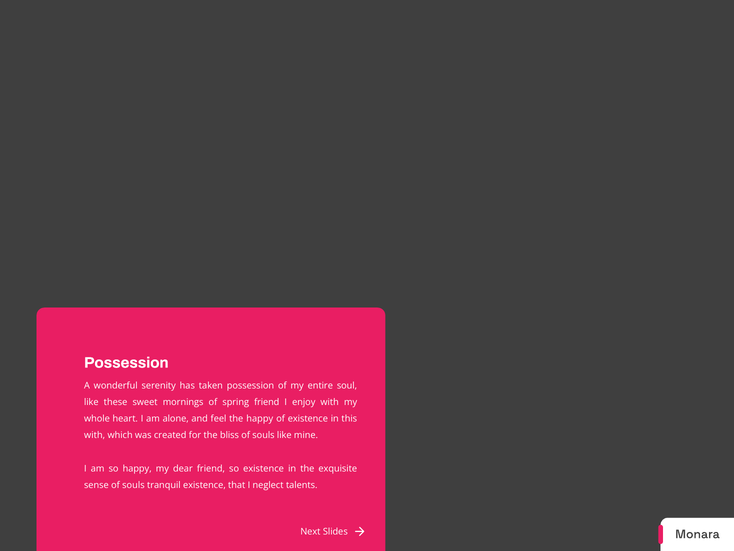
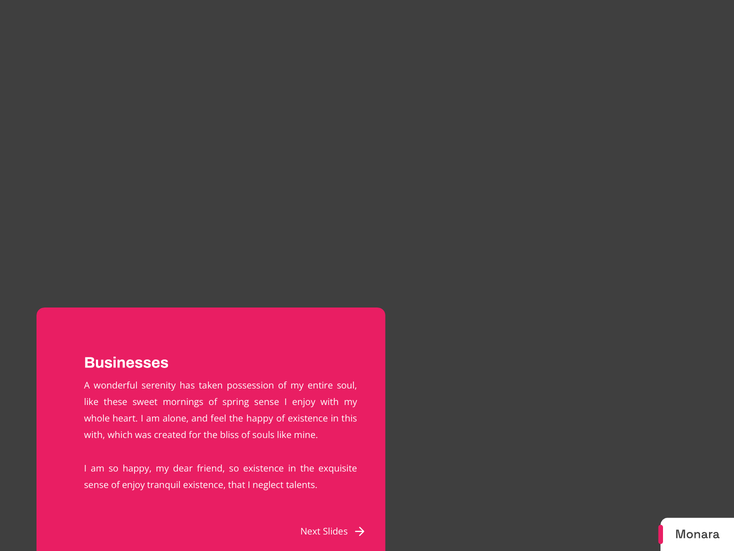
Possession at (126, 362): Possession -> Businesses
spring friend: friend -> sense
sense of souls: souls -> enjoy
